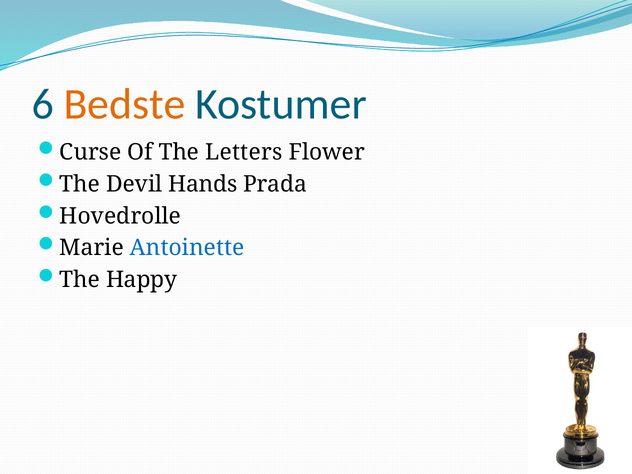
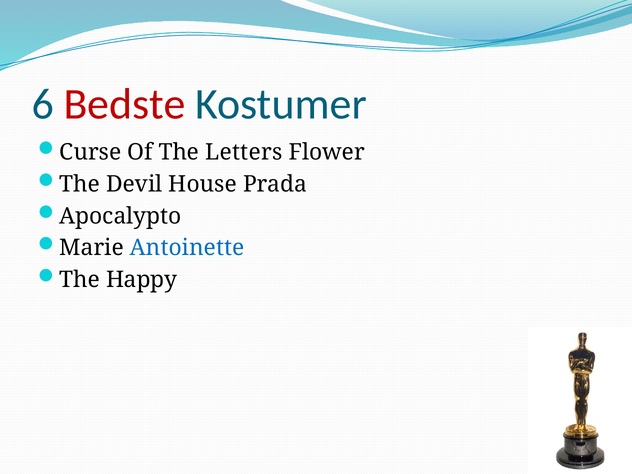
Bedste colour: orange -> red
Hands: Hands -> House
Hovedrolle: Hovedrolle -> Apocalypto
